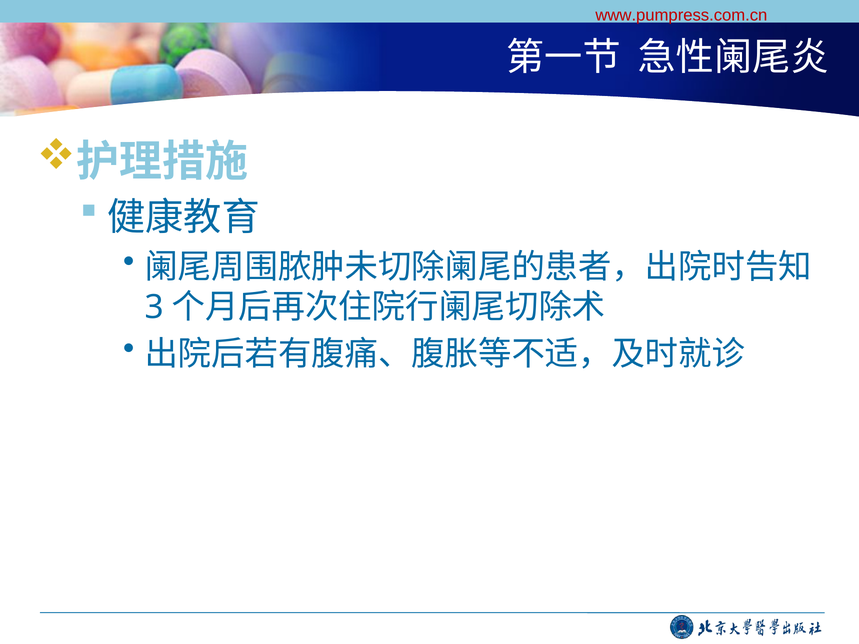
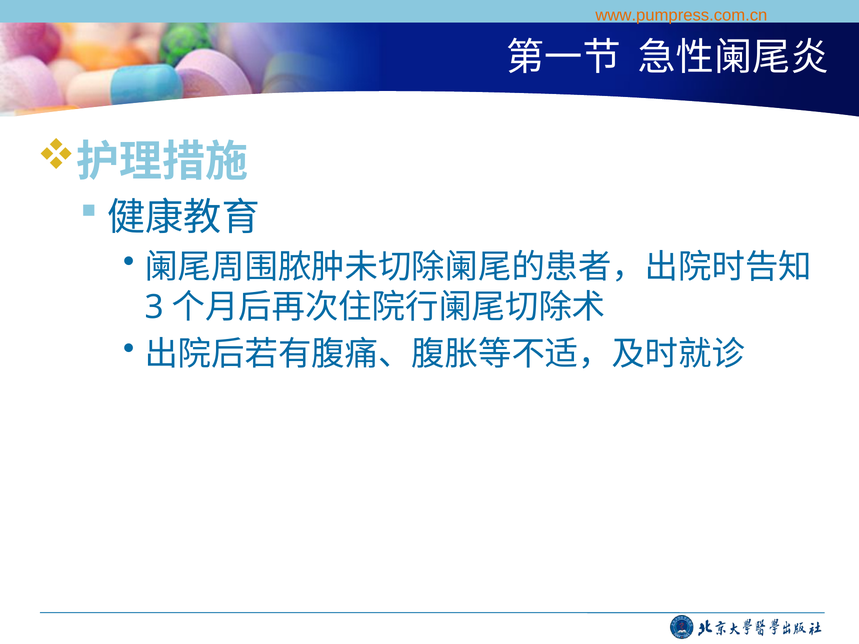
www.pumpress.com.cn colour: red -> orange
